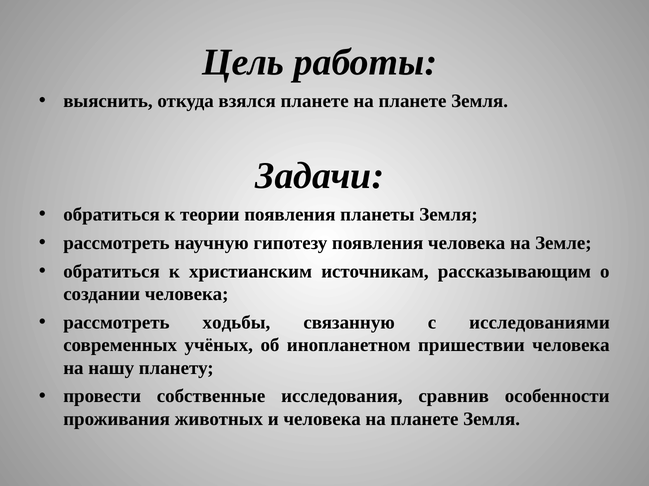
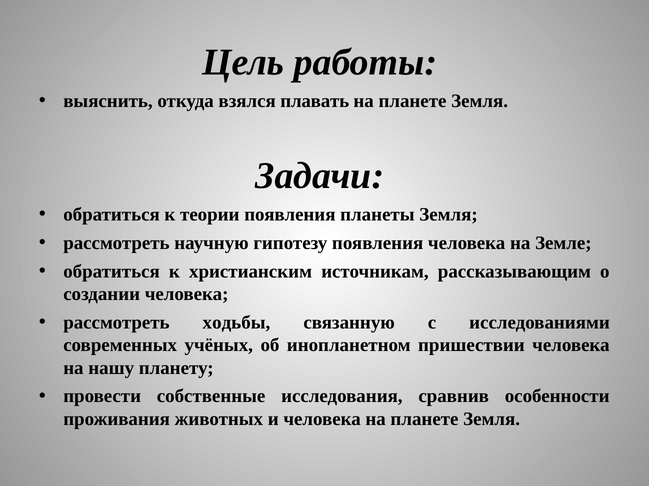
взялся планете: планете -> плавать
